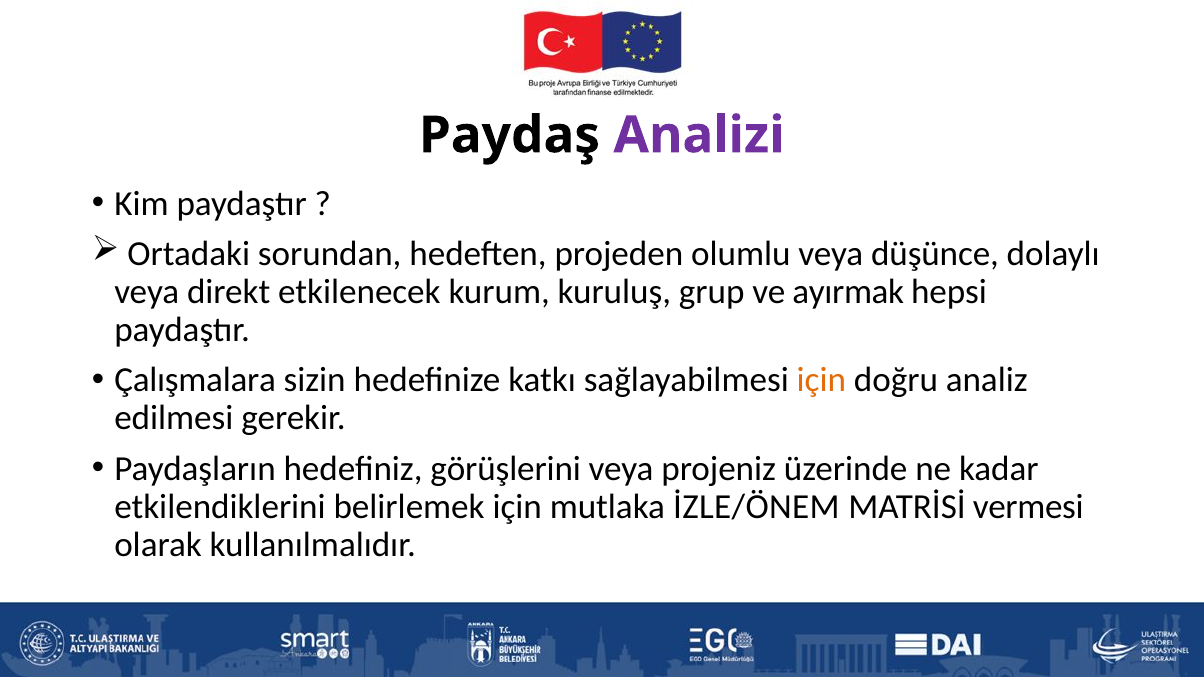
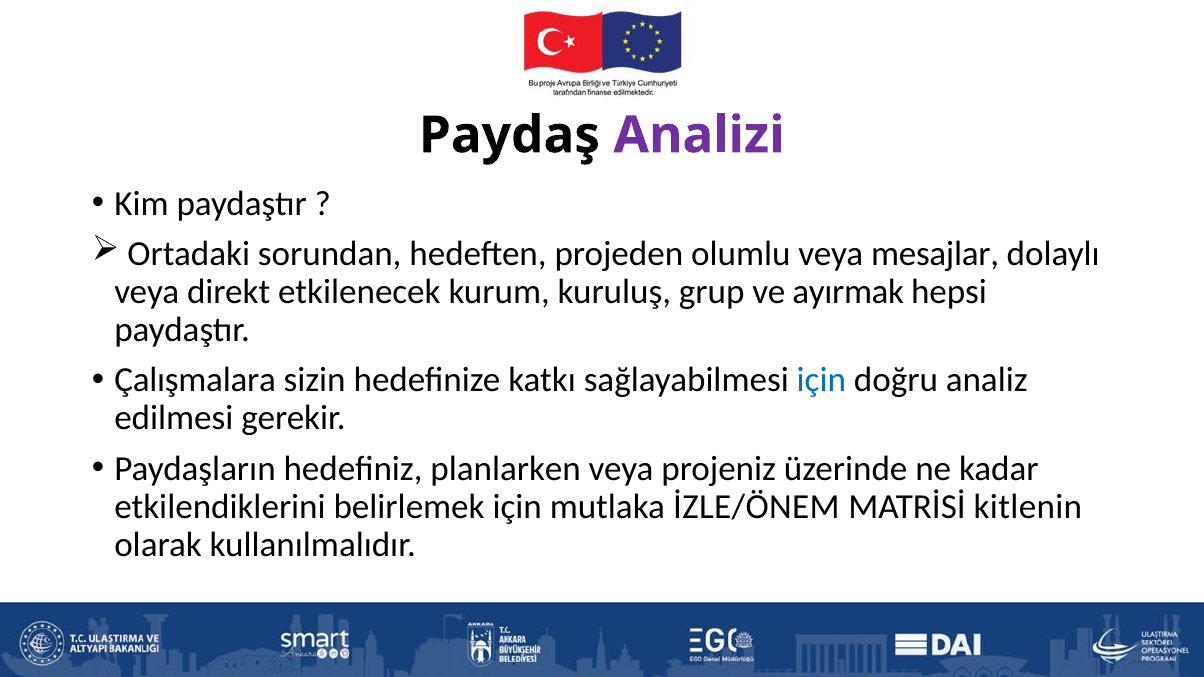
düşünce: düşünce -> mesajlar
için at (821, 380) colour: orange -> blue
görüşlerini: görüşlerini -> planlarken
vermesi: vermesi -> kitlenin
